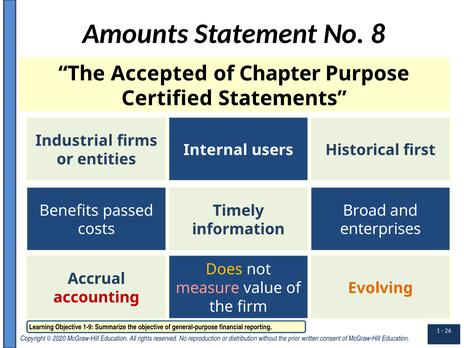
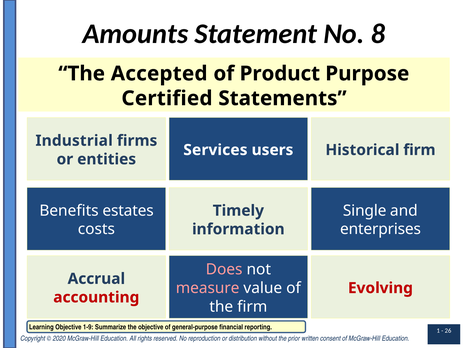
Chapter: Chapter -> Product
Internal: Internal -> Services
Historical first: first -> firm
passed: passed -> estates
Broad: Broad -> Single
Does colour: yellow -> pink
Evolving colour: orange -> red
